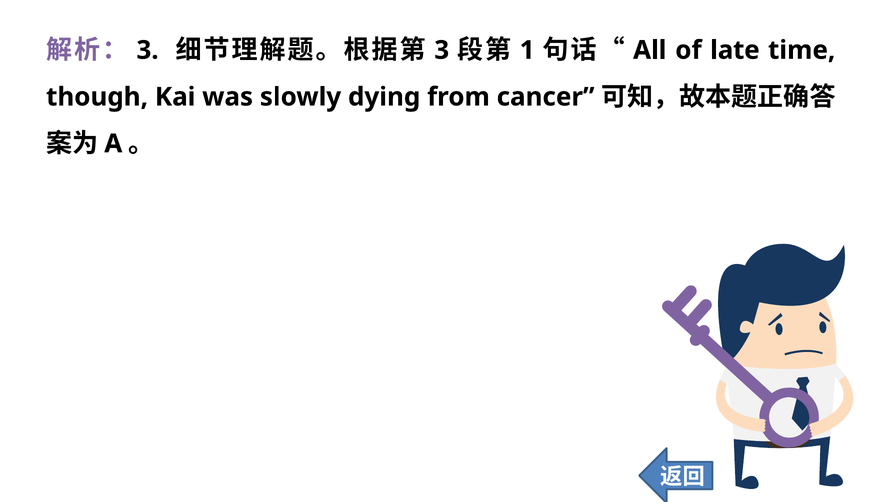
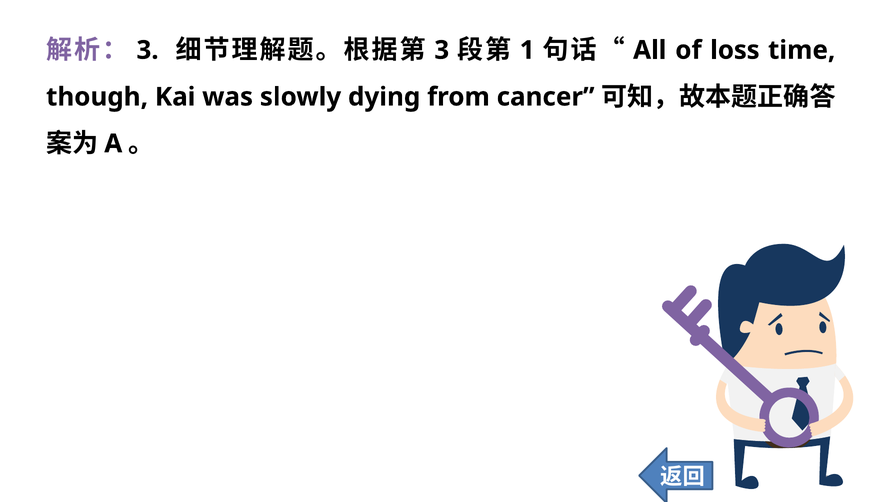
late: late -> loss
